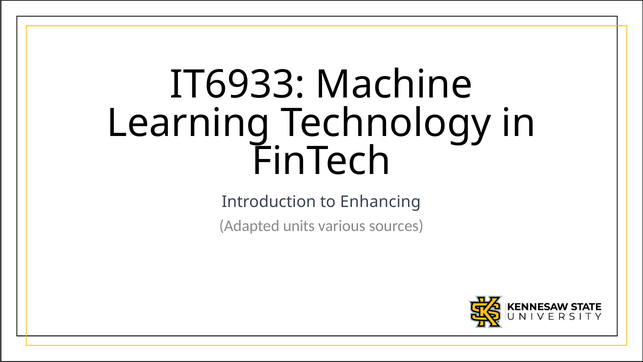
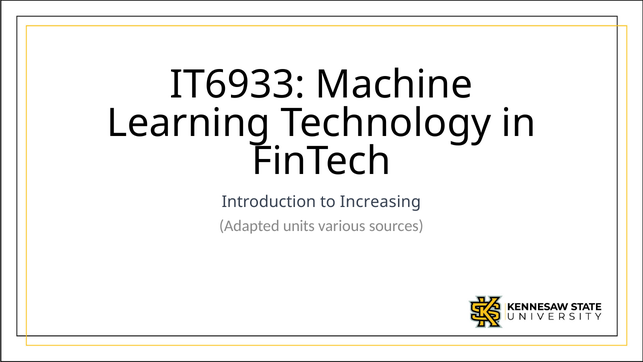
Enhancing: Enhancing -> Increasing
